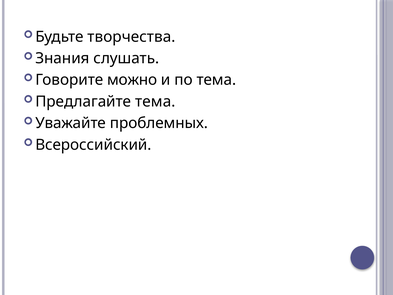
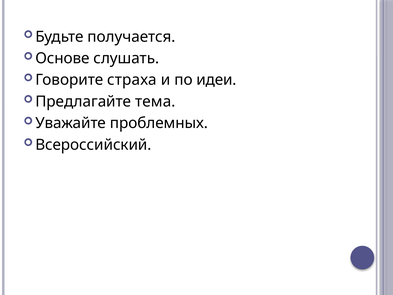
творчества: творчества -> получается
Знания: Знания -> Основе
можно: можно -> страха
по тема: тема -> идеи
